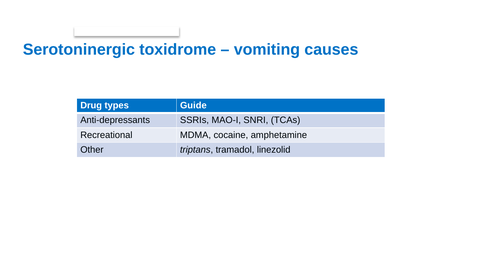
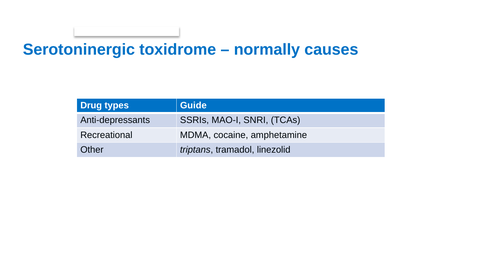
vomiting: vomiting -> normally
